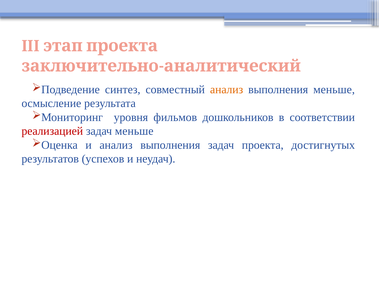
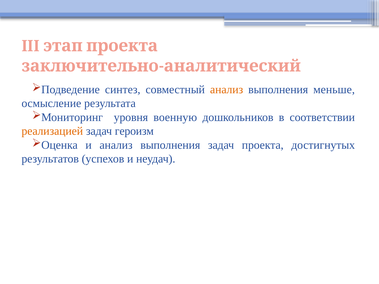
фильмов: фильмов -> военную
реализацией colour: red -> orange
задач меньше: меньше -> героизм
